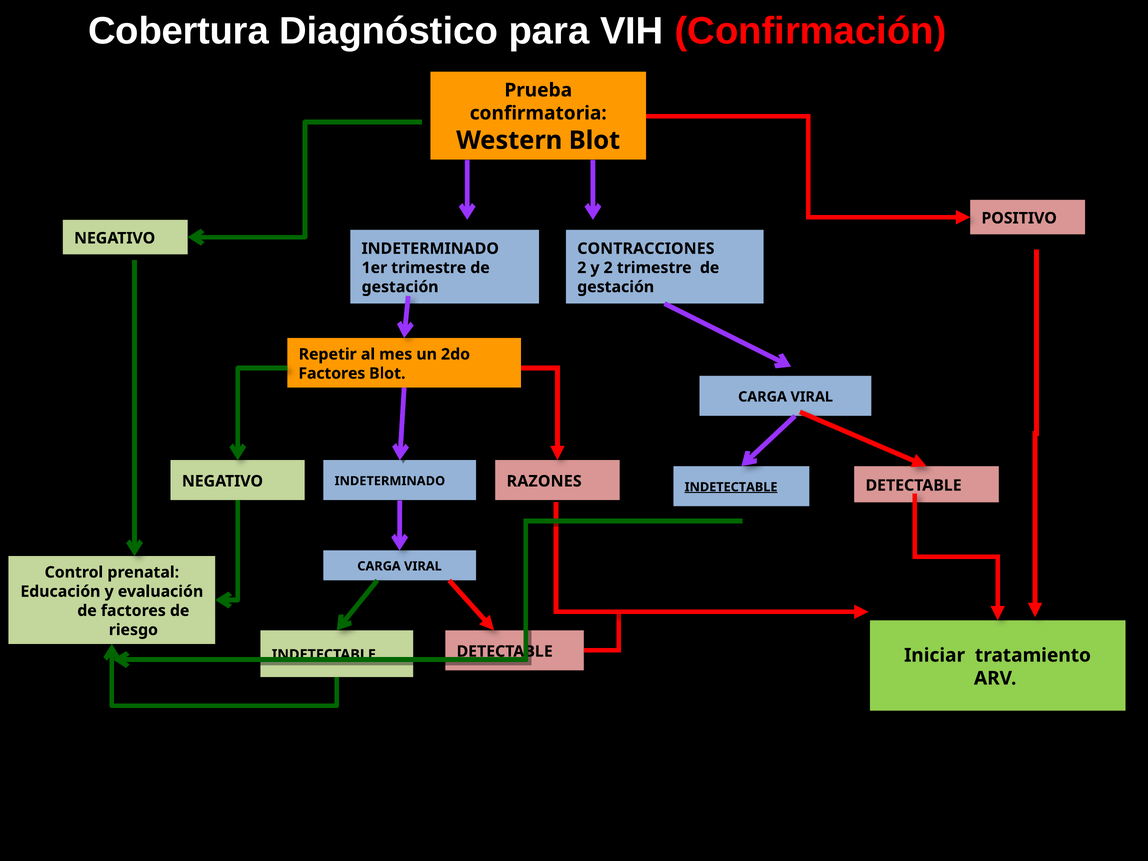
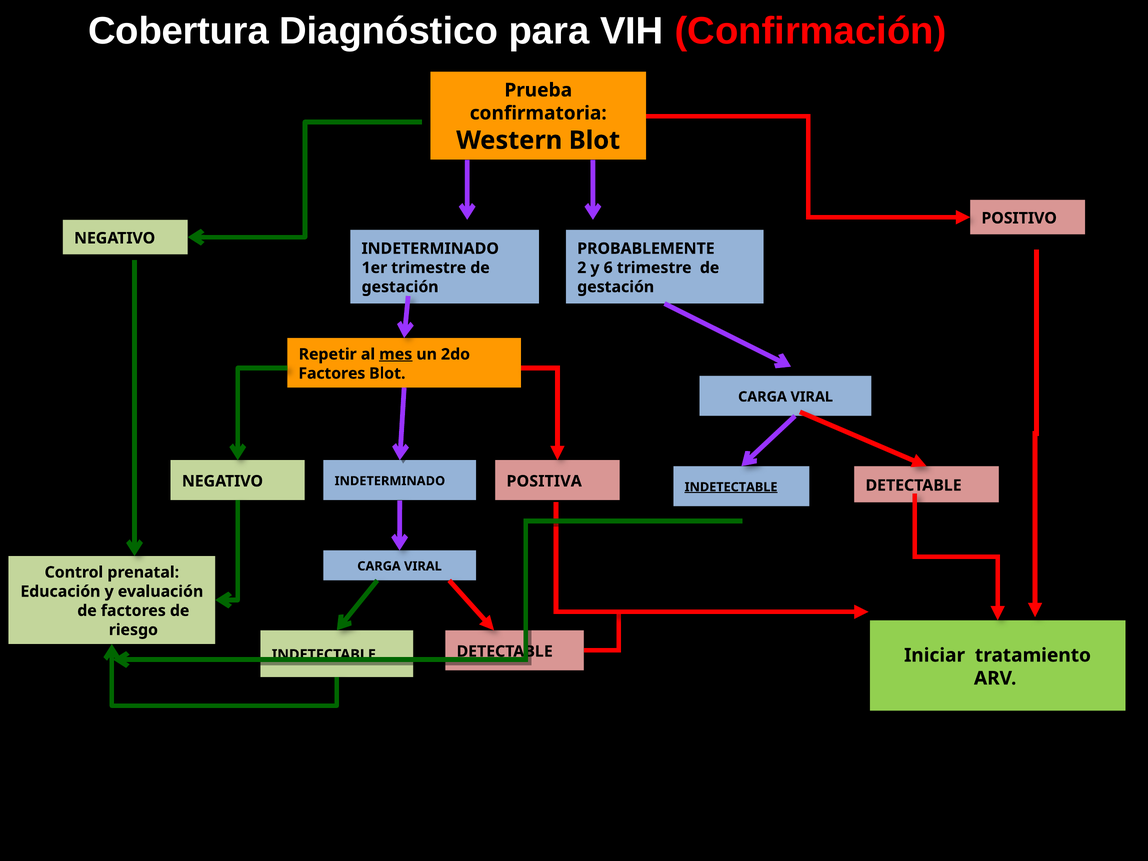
CONTRACCIONES: CONTRACCIONES -> PROBABLEMENTE
y 2: 2 -> 6
mes underline: none -> present
RAZONES: RAZONES -> POSITIVA
